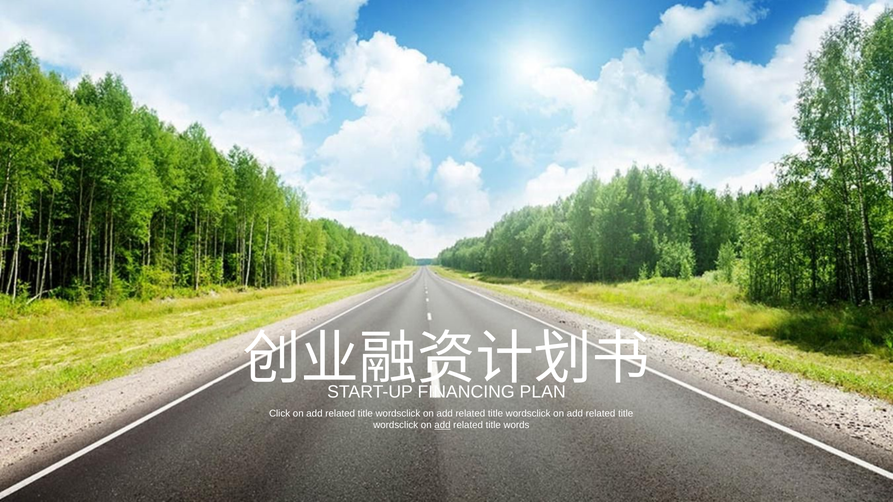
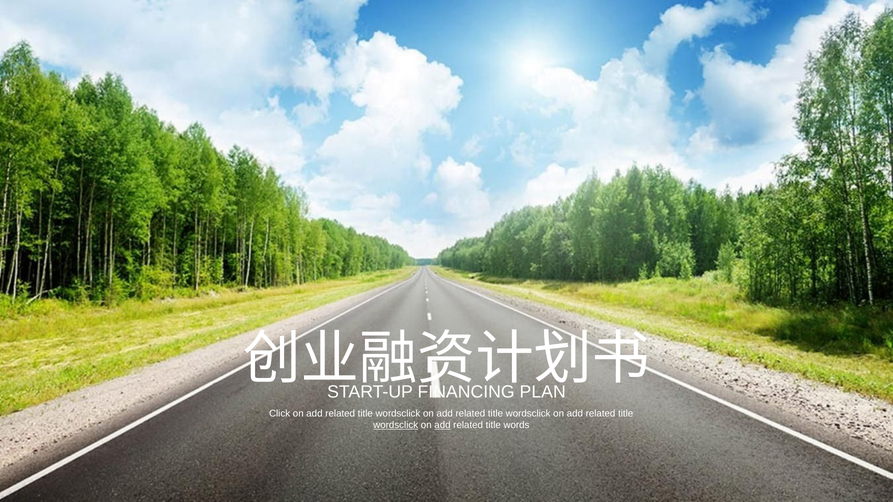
wordsclick at (396, 425) underline: none -> present
